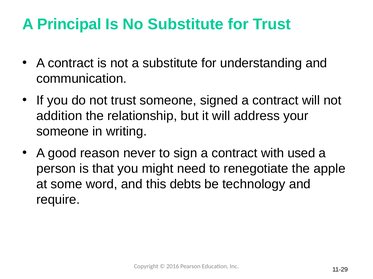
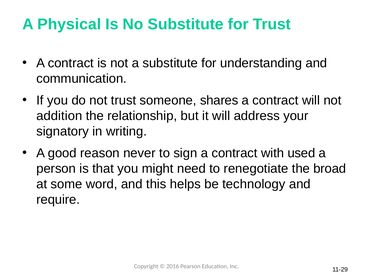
Principal: Principal -> Physical
signed: signed -> shares
someone at (63, 132): someone -> signatory
apple: apple -> broad
debts: debts -> helps
